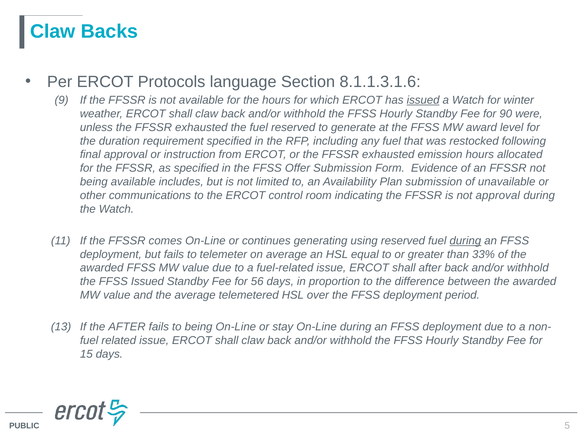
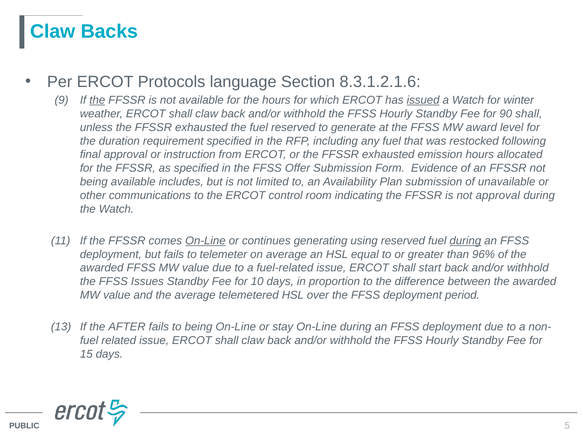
8.1.1.3.1.6: 8.1.1.3.1.6 -> 8.3.1.2.1.6
the at (97, 100) underline: none -> present
90 were: were -> shall
On-Line at (205, 241) underline: none -> present
33%: 33% -> 96%
shall after: after -> start
FFSS Issued: Issued -> Issues
56: 56 -> 10
